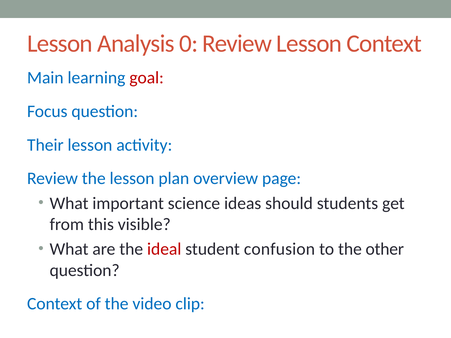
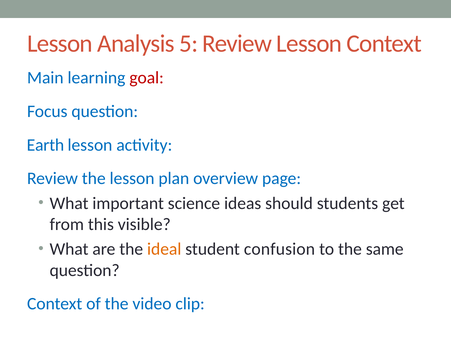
0: 0 -> 5
Their: Their -> Earth
ideal colour: red -> orange
other: other -> same
